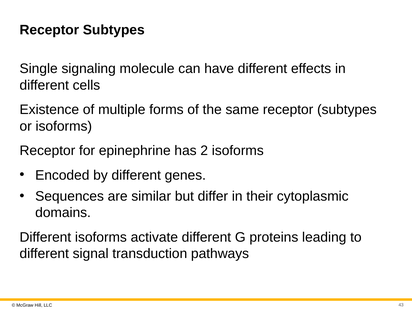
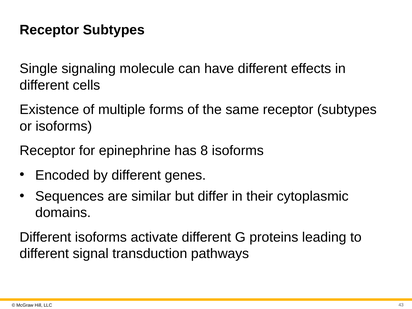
2: 2 -> 8
